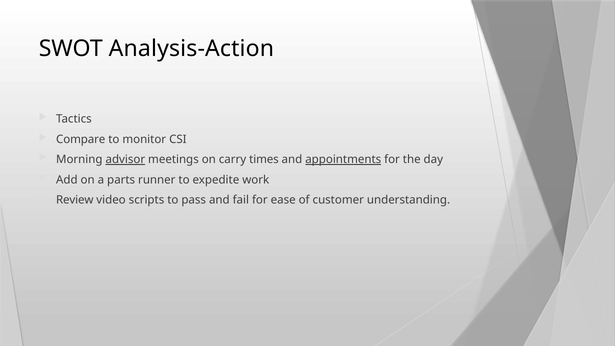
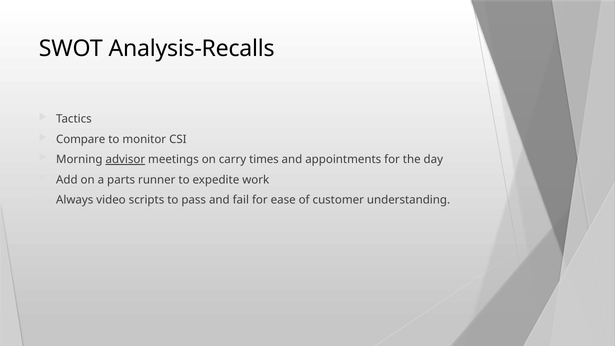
Analysis-Action: Analysis-Action -> Analysis-Recalls
appointments underline: present -> none
Review: Review -> Always
